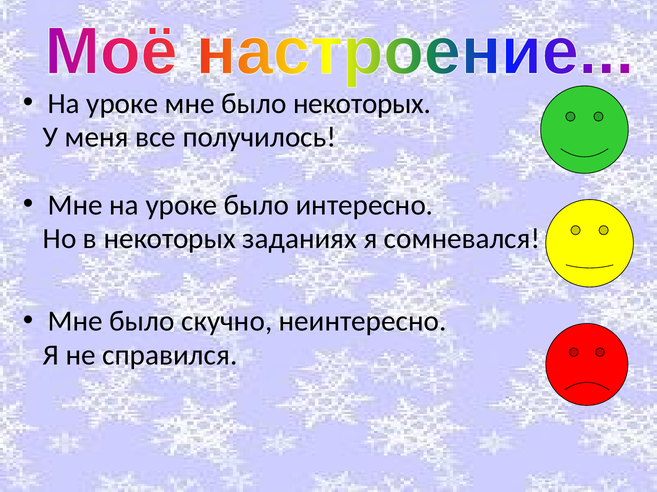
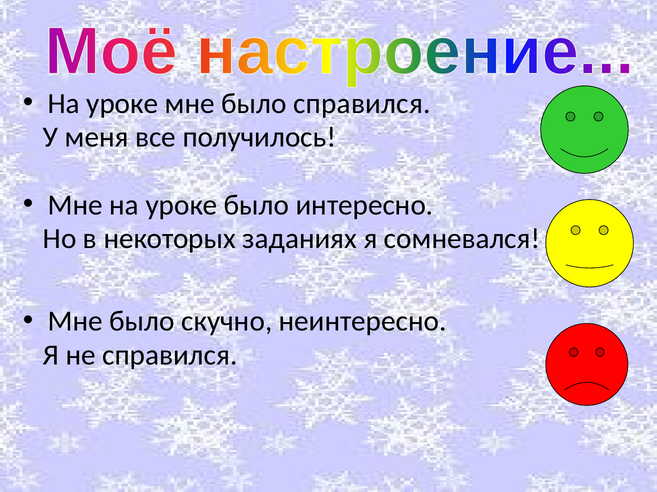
было некоторых: некоторых -> справился
